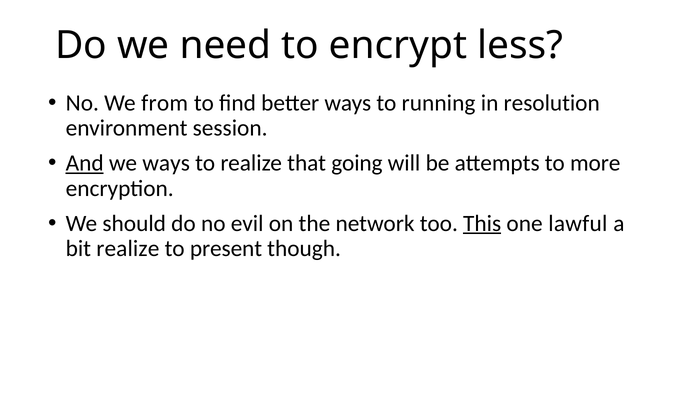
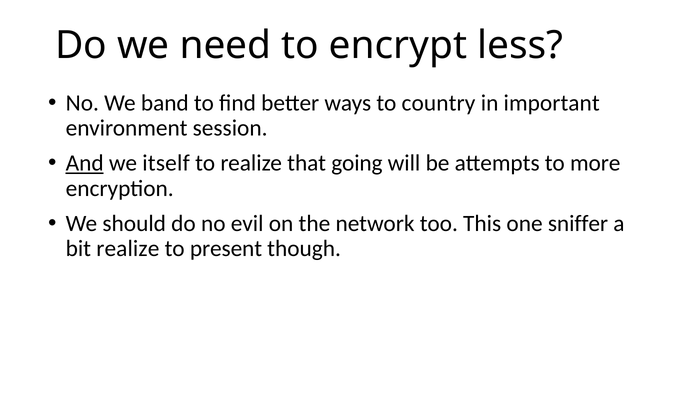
from: from -> band
running: running -> country
resolution: resolution -> important
we ways: ways -> itself
This underline: present -> none
lawful: lawful -> sniffer
